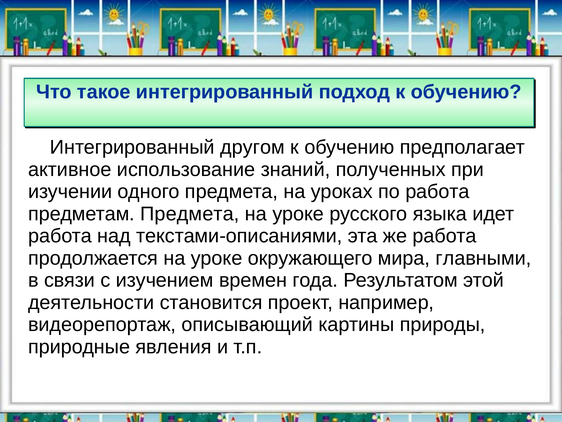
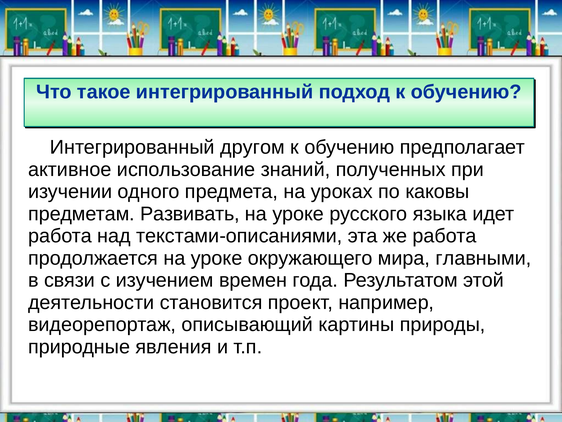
по работа: работа -> каковы
предметам Предмета: Предмета -> Развивать
